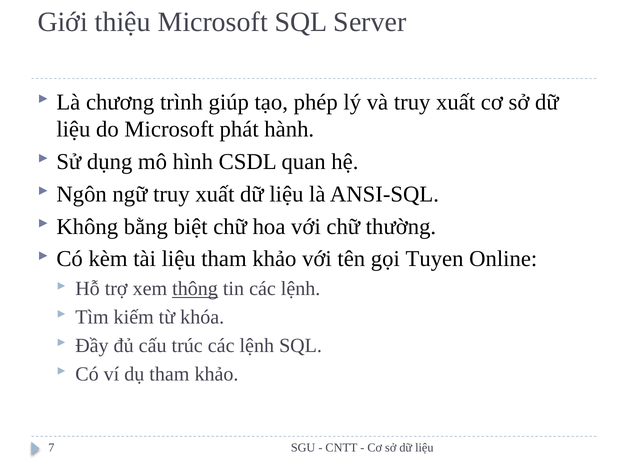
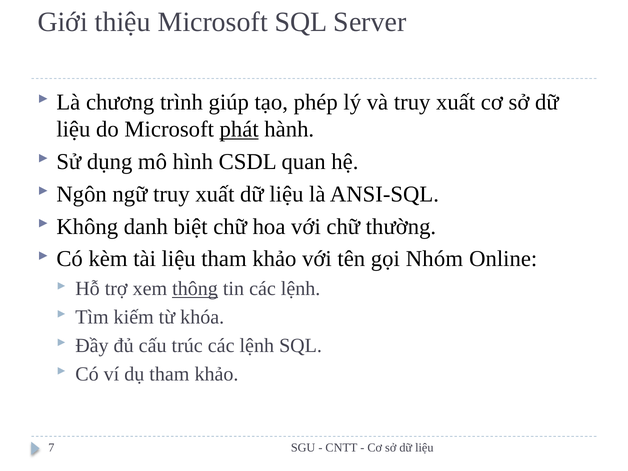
phát underline: none -> present
bằng: bằng -> danh
Tuyen: Tuyen -> Nhóm
